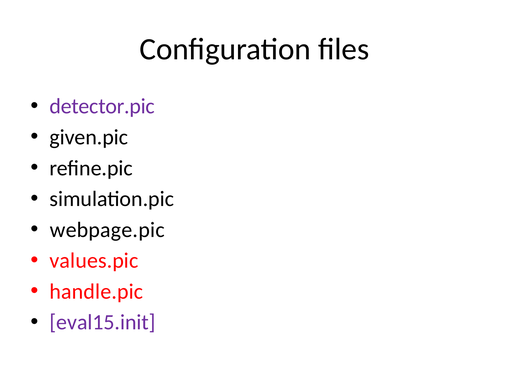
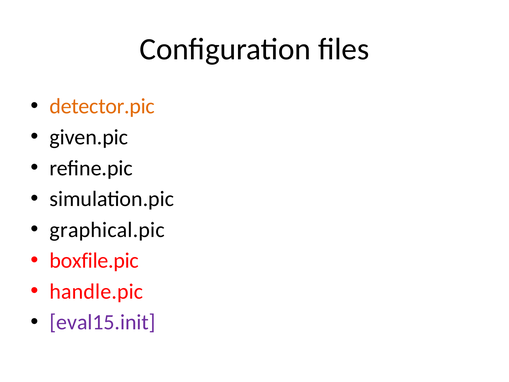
detector.pic colour: purple -> orange
webpage.pic: webpage.pic -> graphical.pic
values.pic: values.pic -> boxfile.pic
